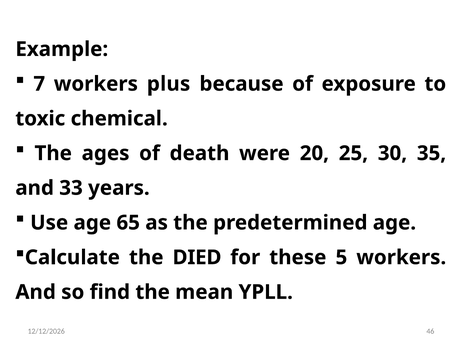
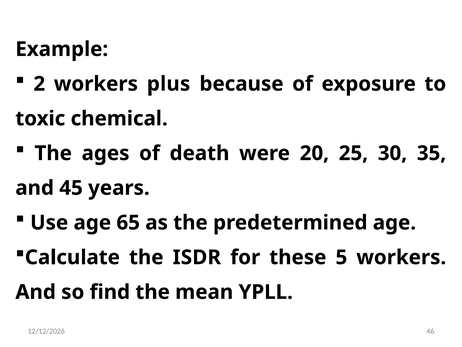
7: 7 -> 2
33: 33 -> 45
DIED: DIED -> ISDR
